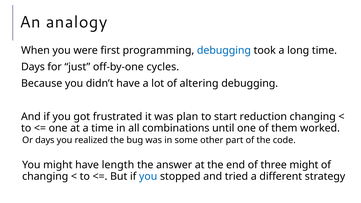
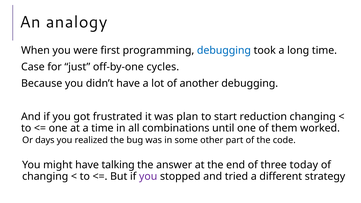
Days at (33, 67): Days -> Case
altering: altering -> another
length: length -> talking
three might: might -> today
you at (148, 176) colour: blue -> purple
